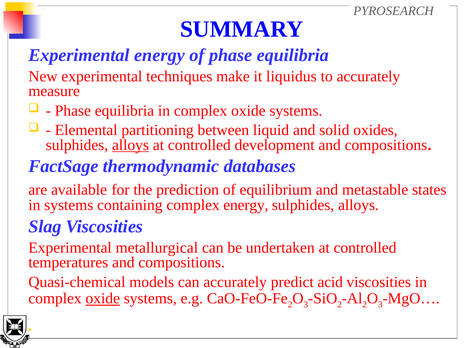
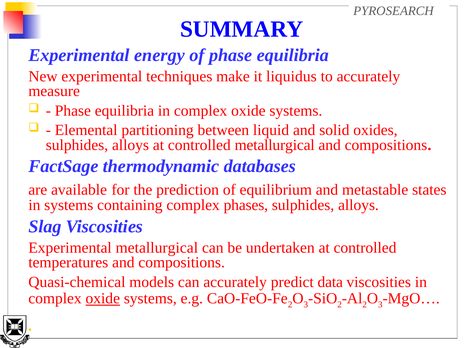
alloys at (131, 145) underline: present -> none
controlled development: development -> metallurgical
complex energy: energy -> phases
acid: acid -> data
